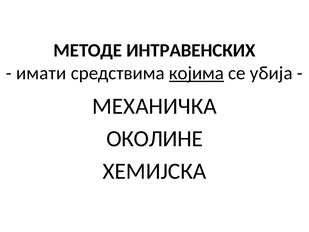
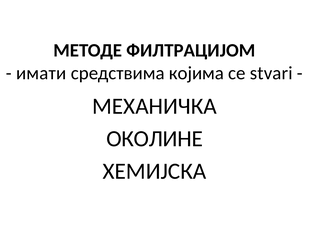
ИНТРАВЕНСКИХ: ИНТРАВЕНСКИХ -> ФИЛТРАЦИЈОМ
којима underline: present -> none
убија: убија -> stvari
